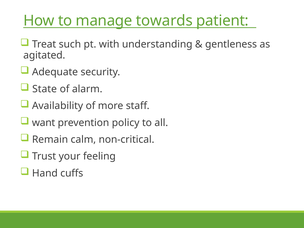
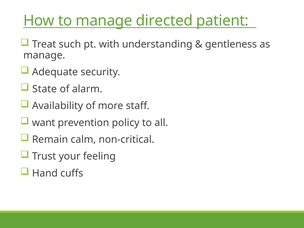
towards: towards -> directed
agitated at (44, 55): agitated -> manage
